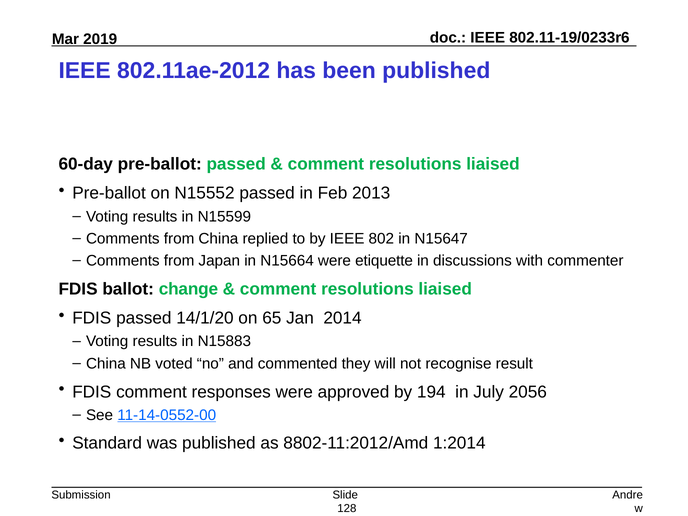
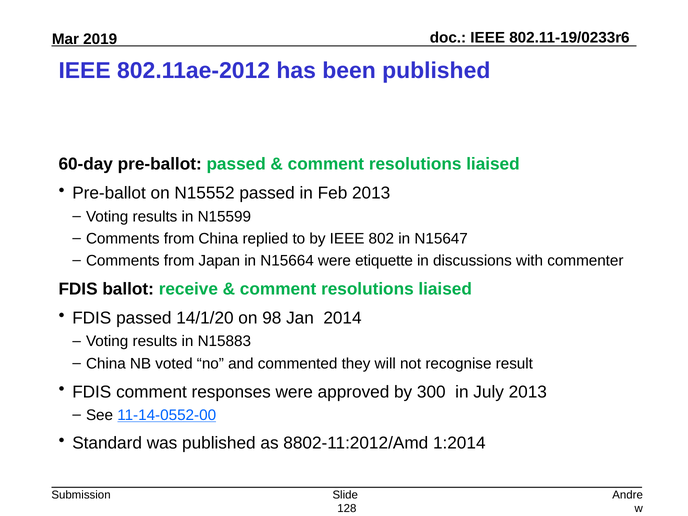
change: change -> receive
65: 65 -> 98
194: 194 -> 300
July 2056: 2056 -> 2013
